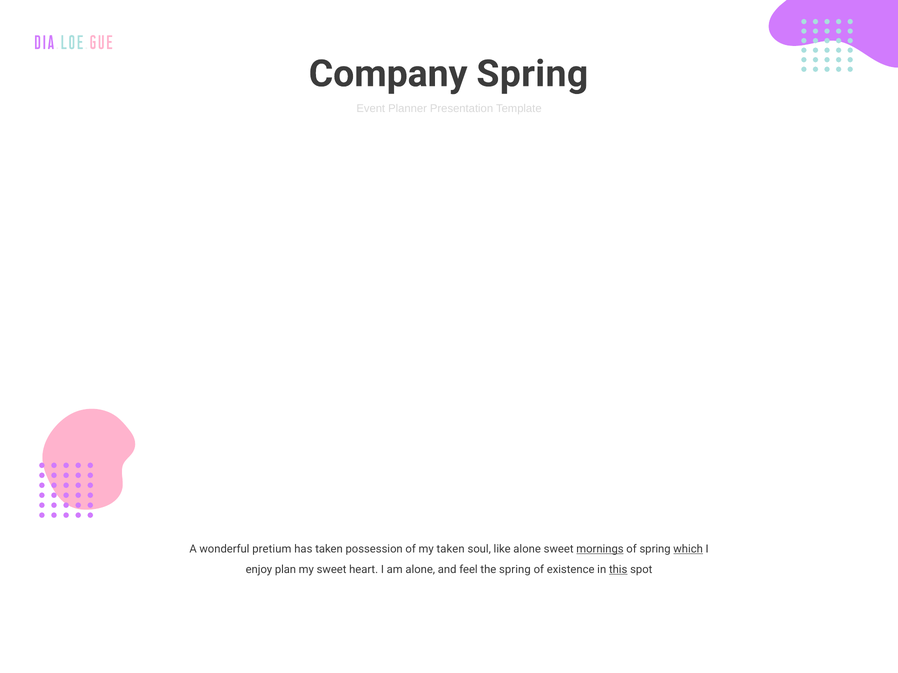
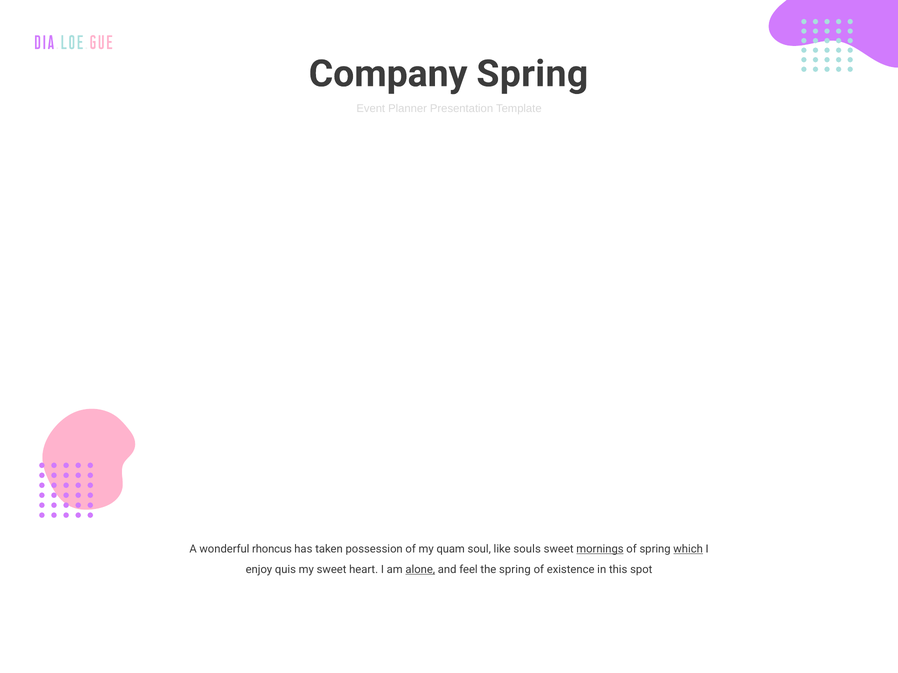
pretium: pretium -> rhoncus
my taken: taken -> quam
like alone: alone -> souls
plan: plan -> quis
alone at (420, 570) underline: none -> present
this underline: present -> none
